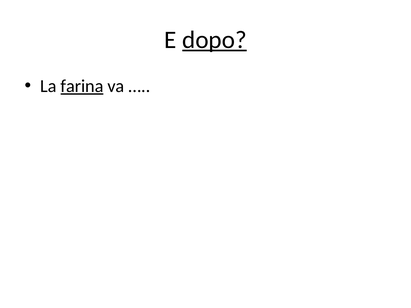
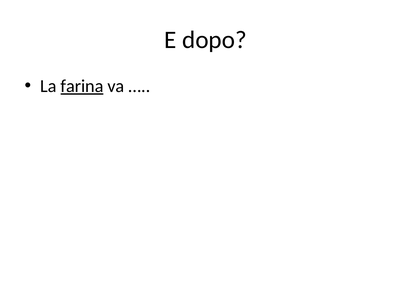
dopo underline: present -> none
